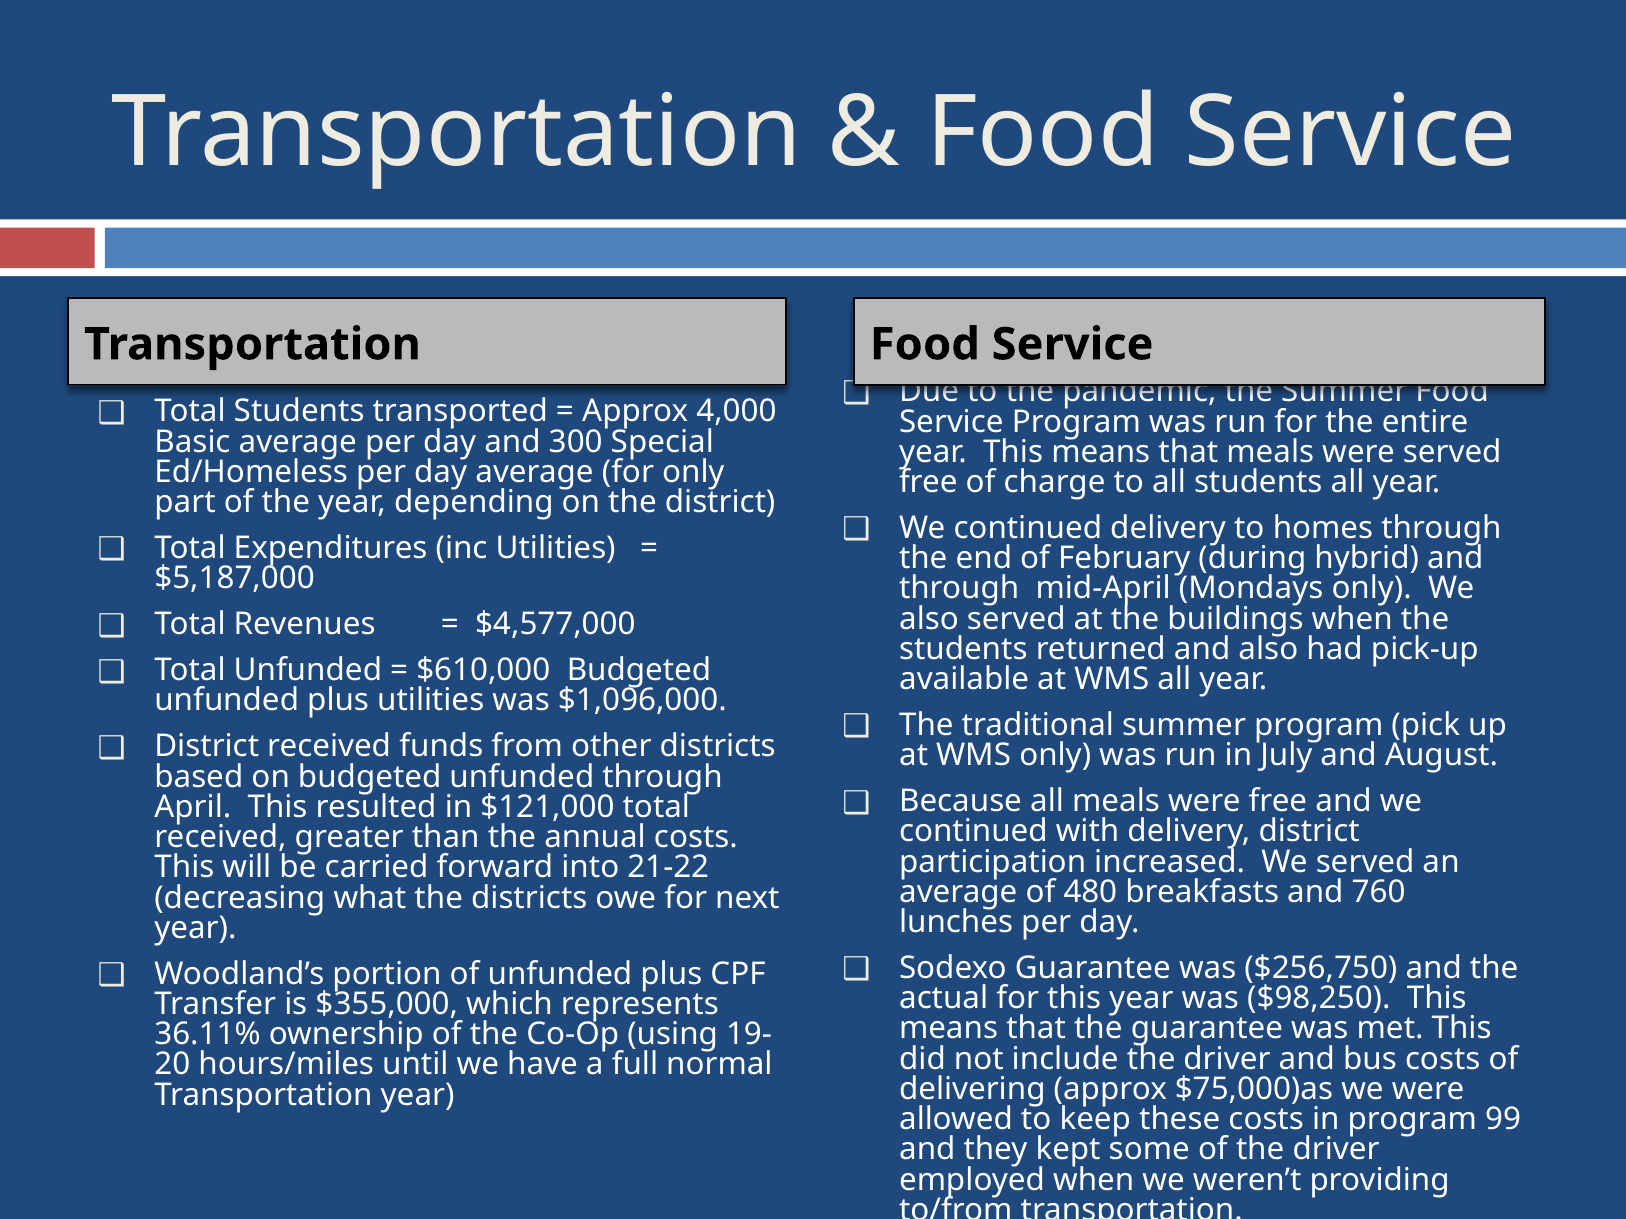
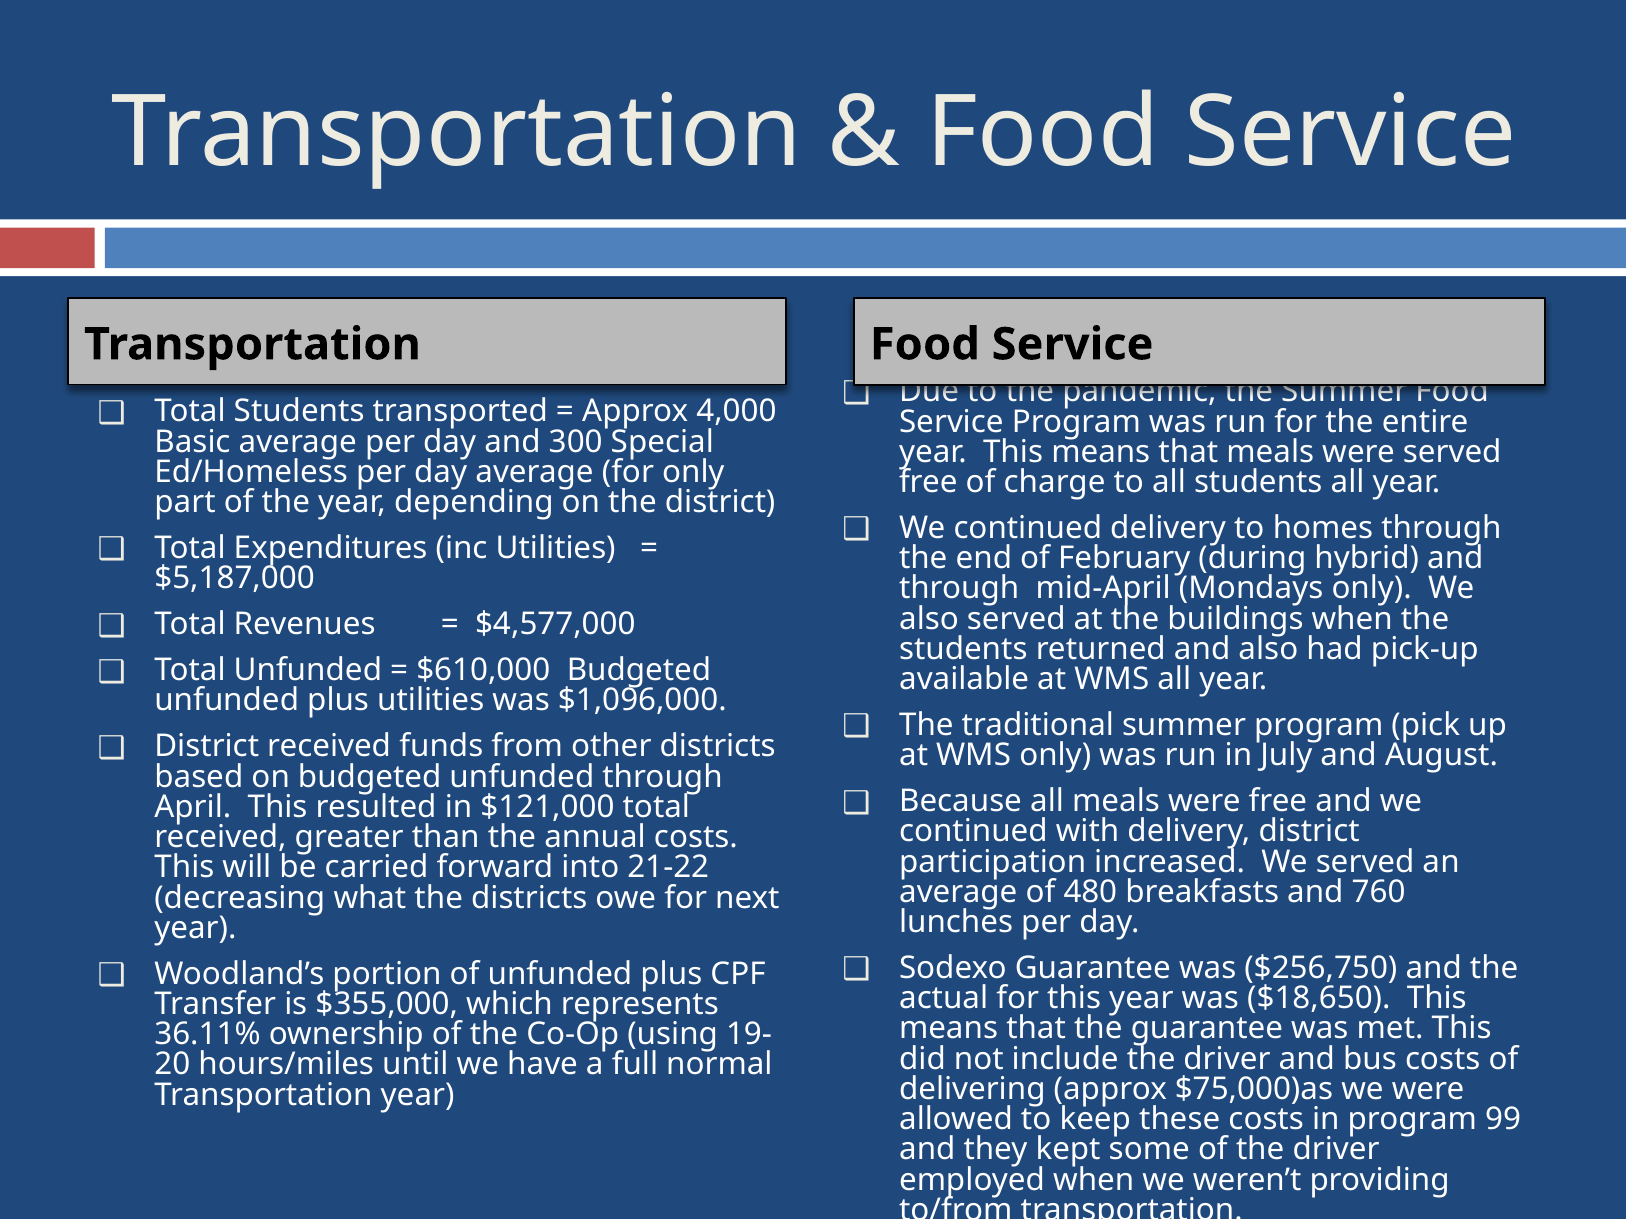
$98,250: $98,250 -> $18,650
